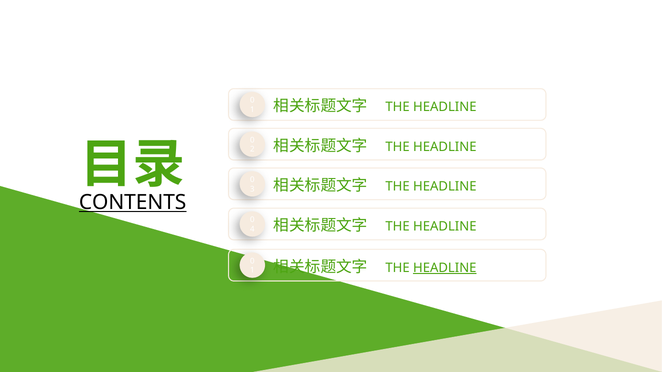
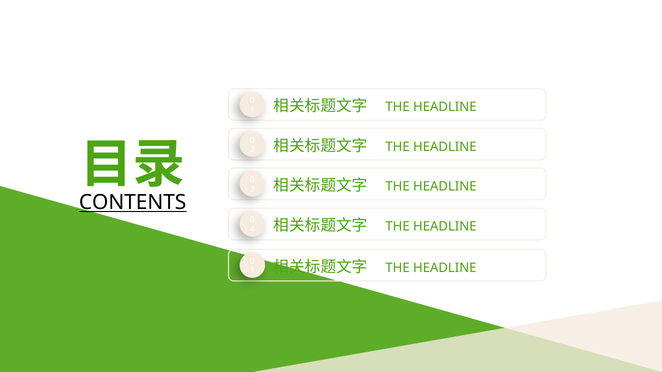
HEADLINE at (445, 268) underline: present -> none
